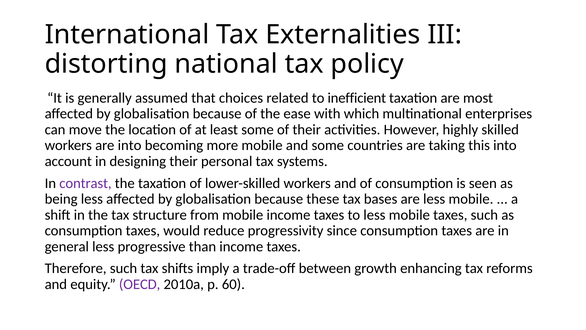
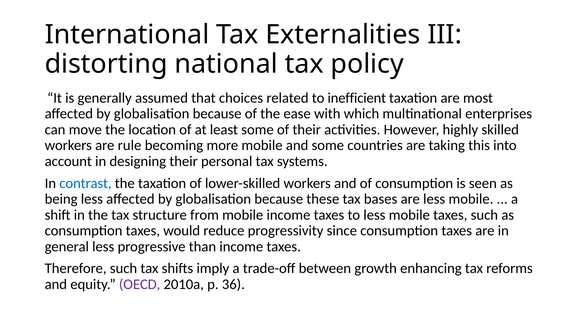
are into: into -> rule
contrast colour: purple -> blue
60: 60 -> 36
